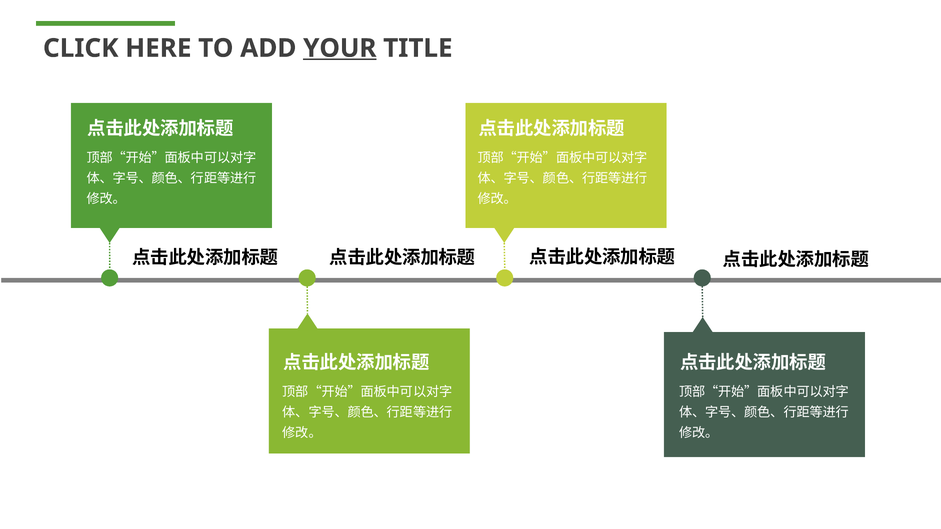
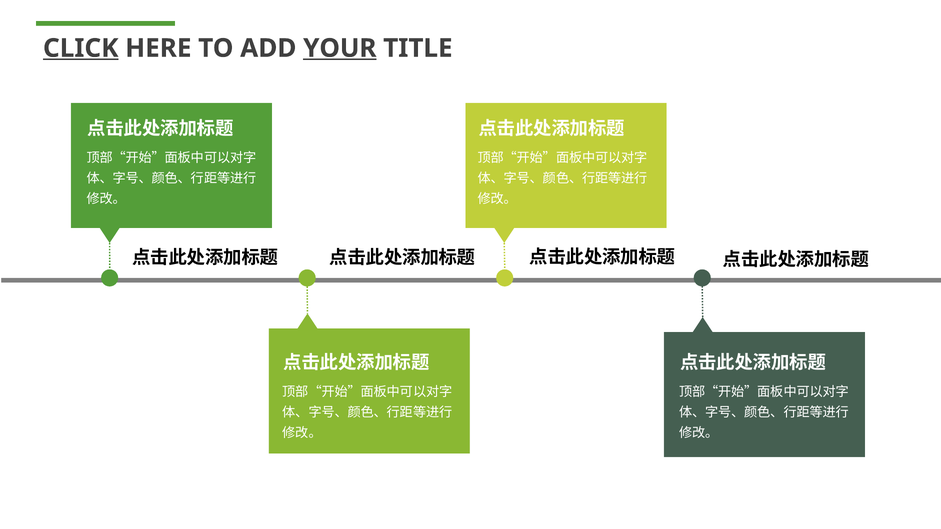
CLICK underline: none -> present
